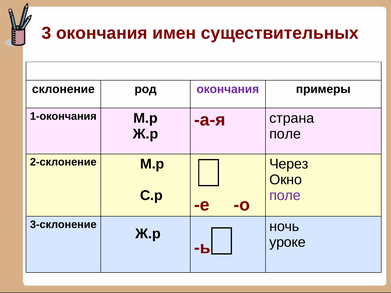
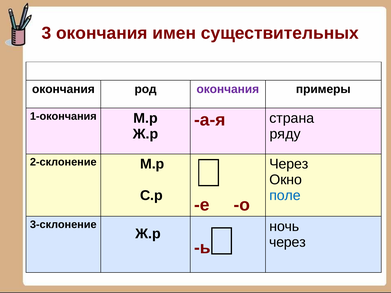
склонение at (63, 89): склонение -> окончания
поле at (285, 134): поле -> ряду
поле at (285, 196) colour: purple -> blue
уроке at (287, 242): уроке -> через
